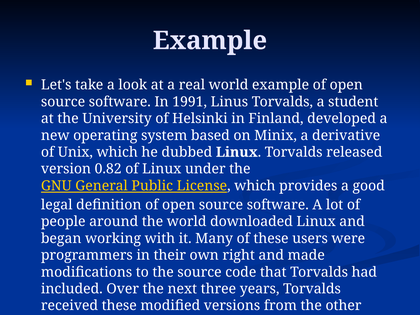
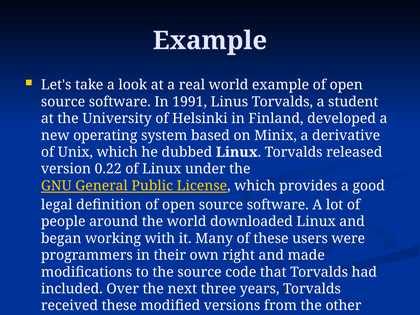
0.82: 0.82 -> 0.22
